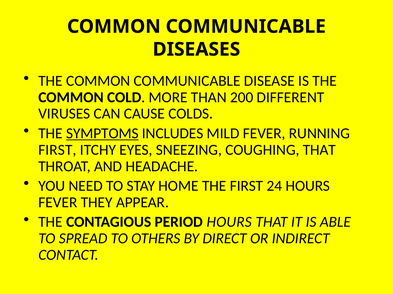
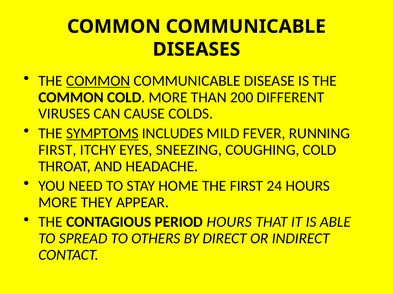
COMMON at (98, 81) underline: none -> present
COUGHING THAT: THAT -> COLD
FEVER at (58, 203): FEVER -> MORE
